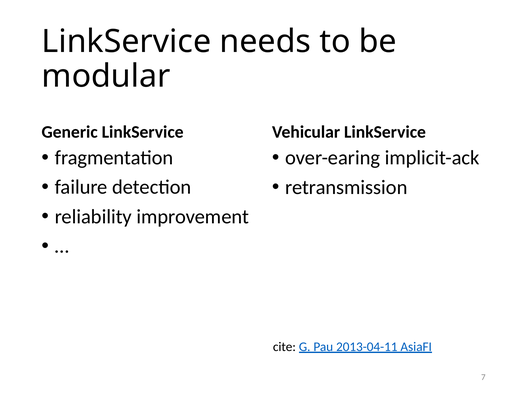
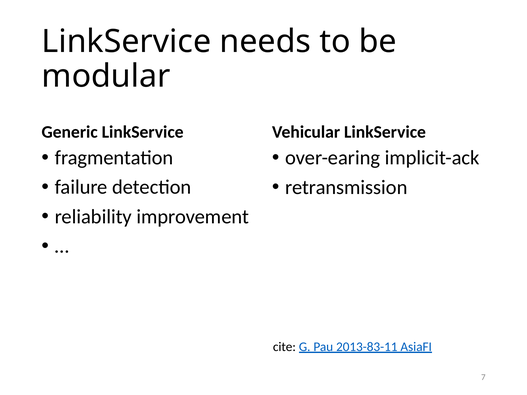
2013-04-11: 2013-04-11 -> 2013-83-11
